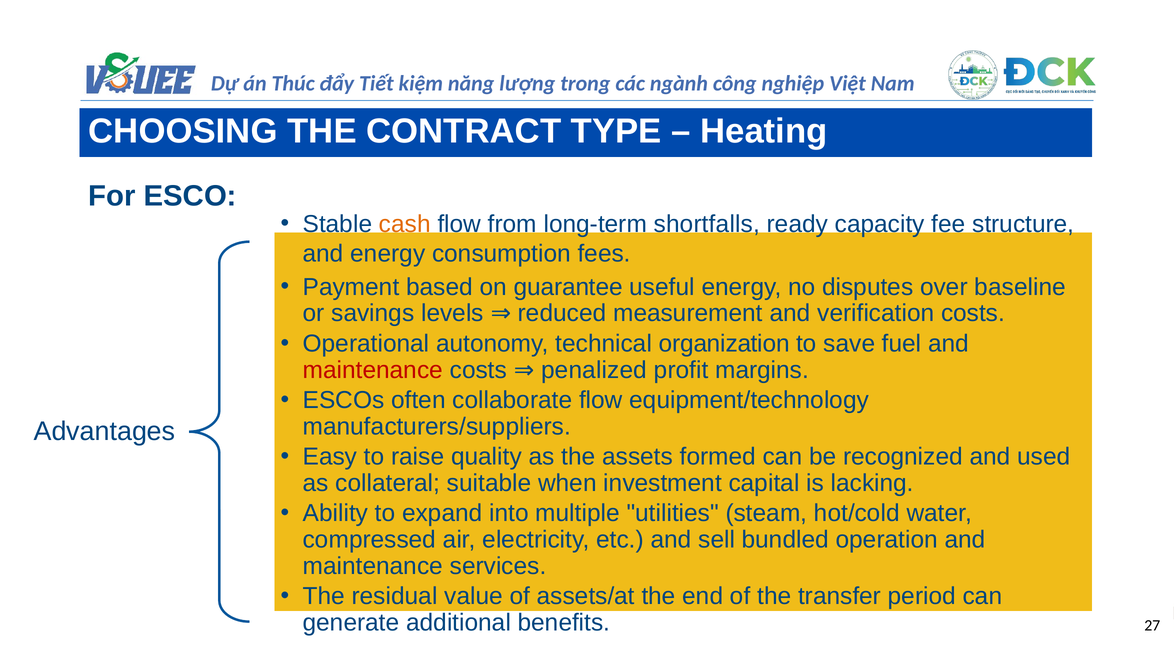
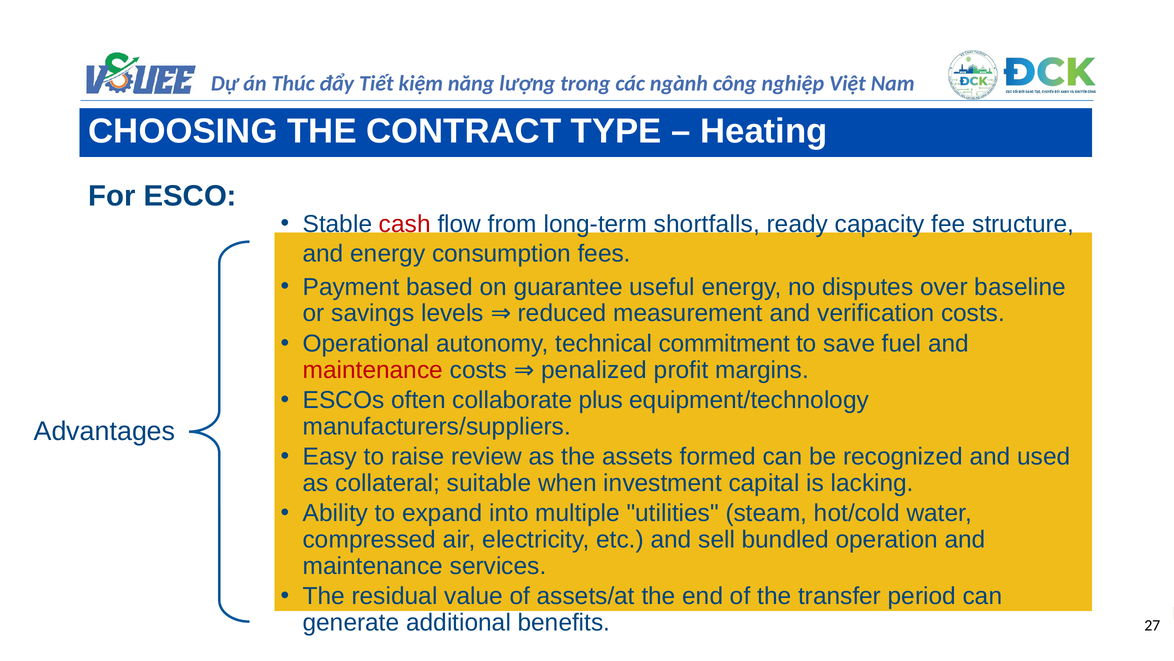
cash colour: orange -> red
organization: organization -> commitment
collaborate flow: flow -> plus
quality: quality -> review
